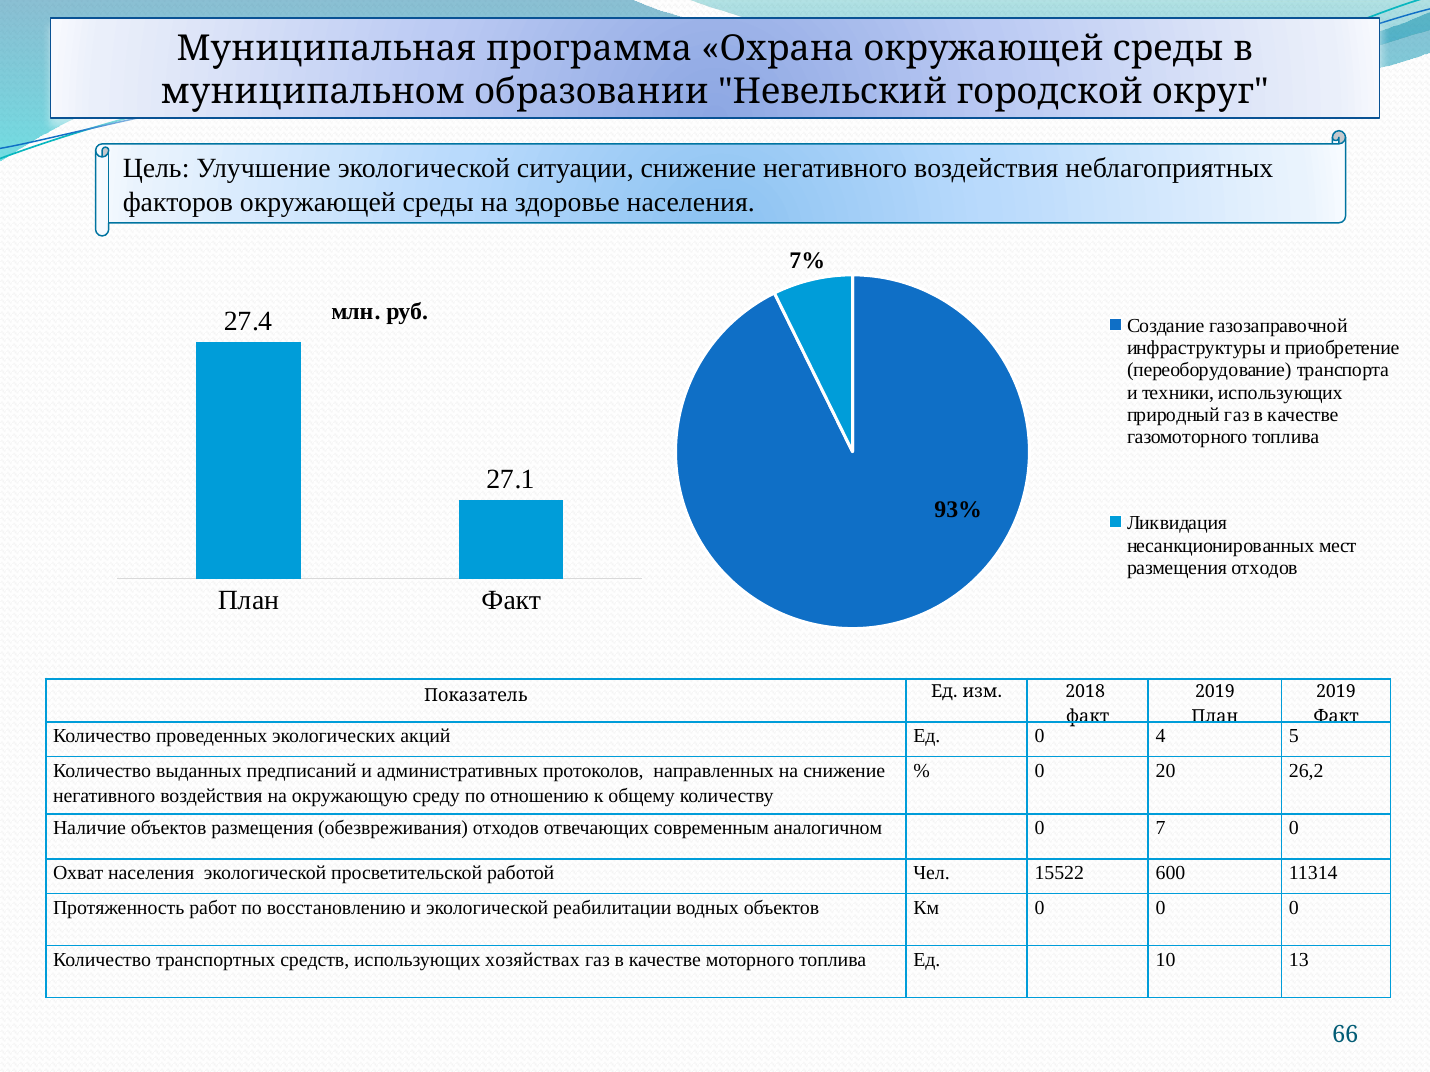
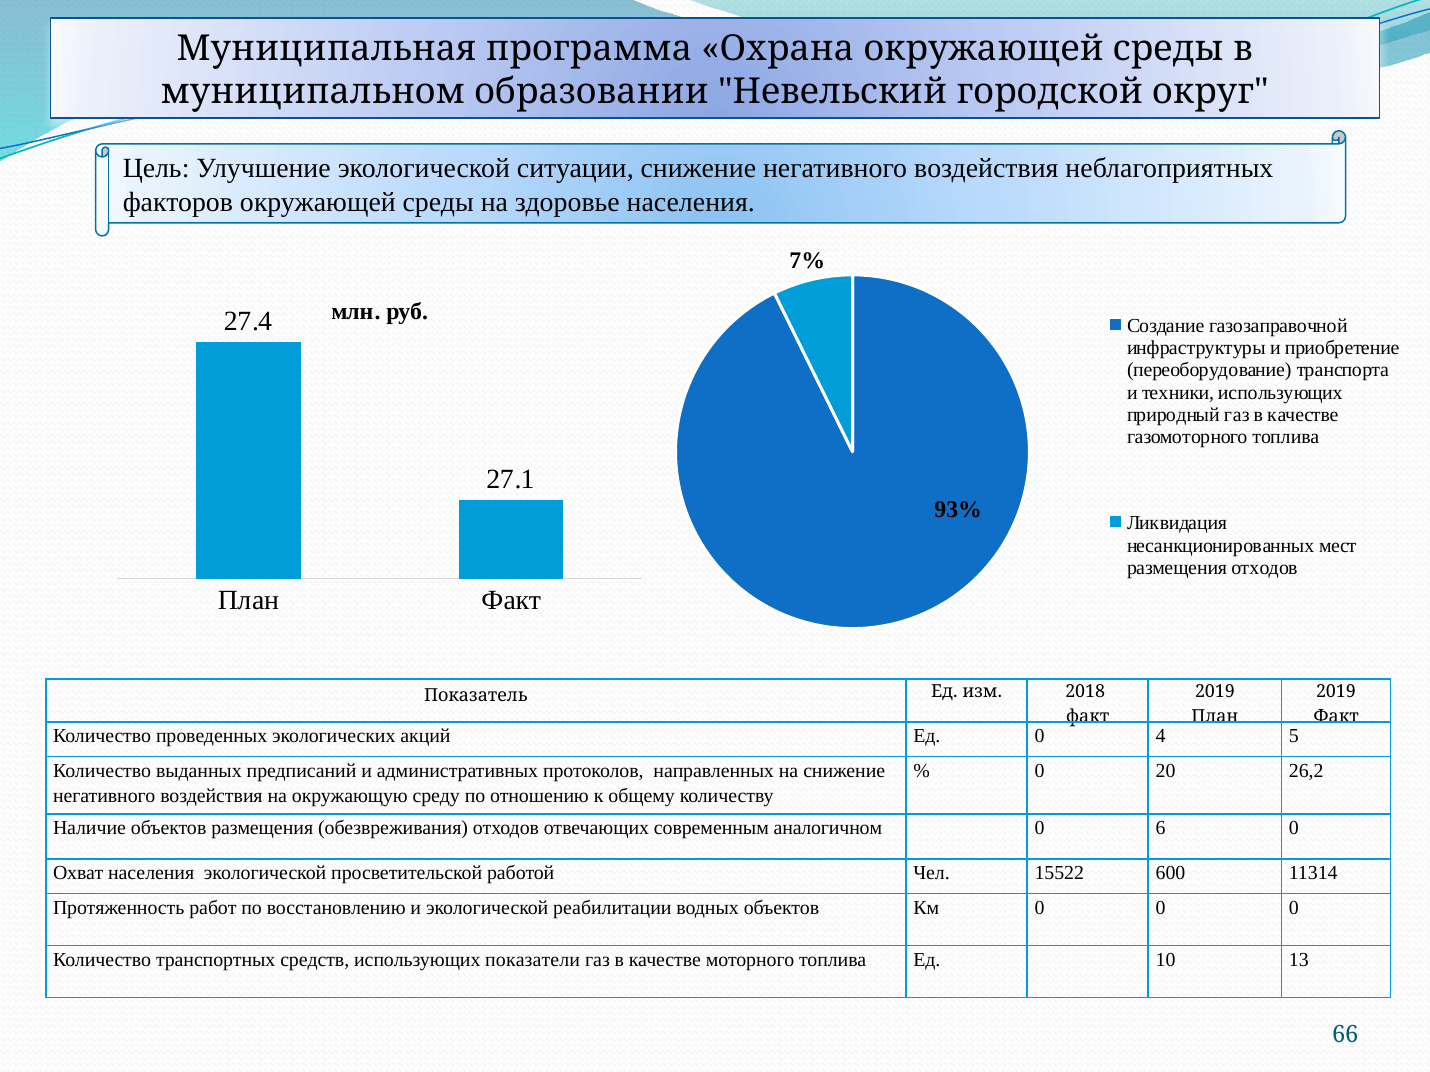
7: 7 -> 6
хозяйствах: хозяйствах -> показатели
